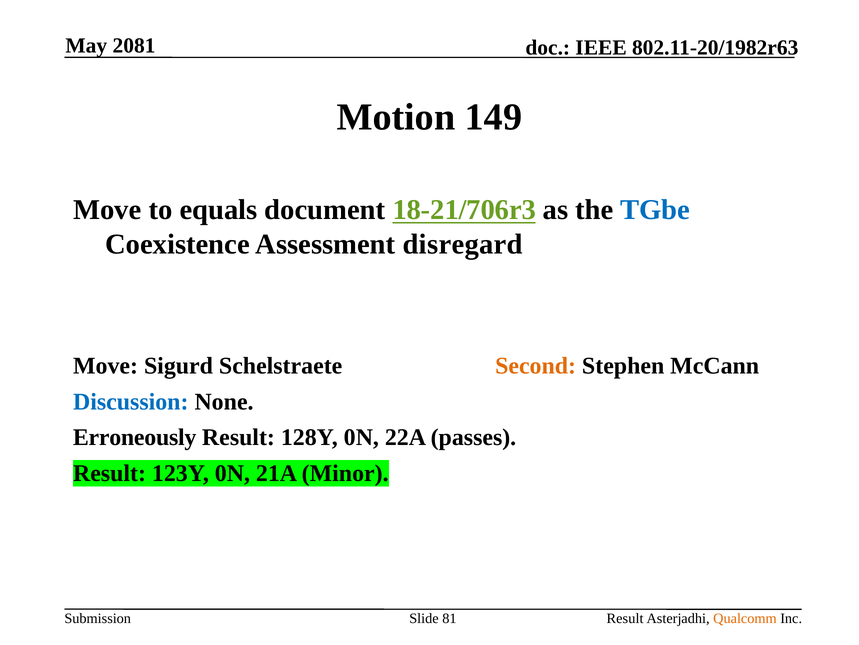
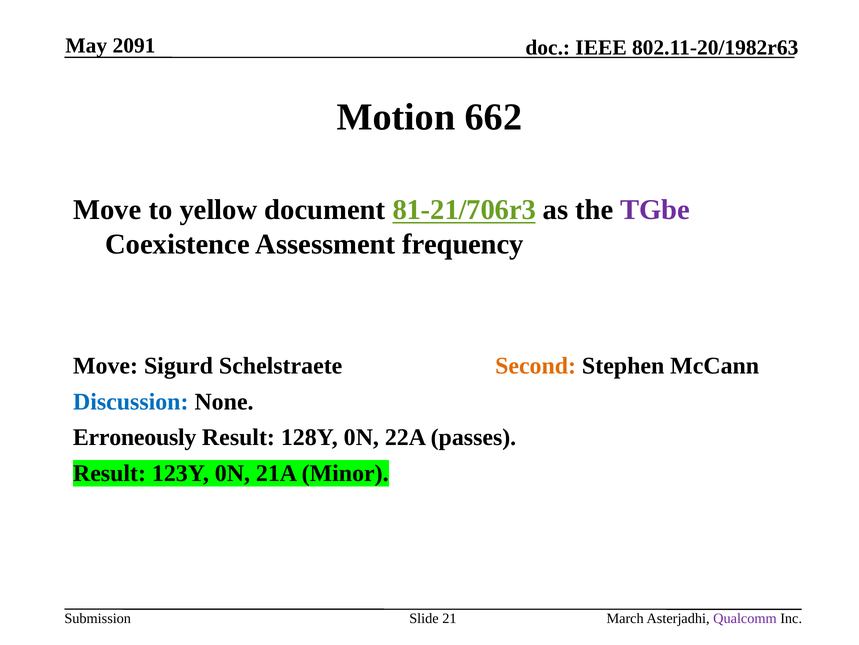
2081: 2081 -> 2091
149: 149 -> 662
equals: equals -> yellow
18-21/706r3: 18-21/706r3 -> 81-21/706r3
TGbe colour: blue -> purple
disregard: disregard -> frequency
81: 81 -> 21
Result at (625, 618): Result -> March
Qualcomm colour: orange -> purple
